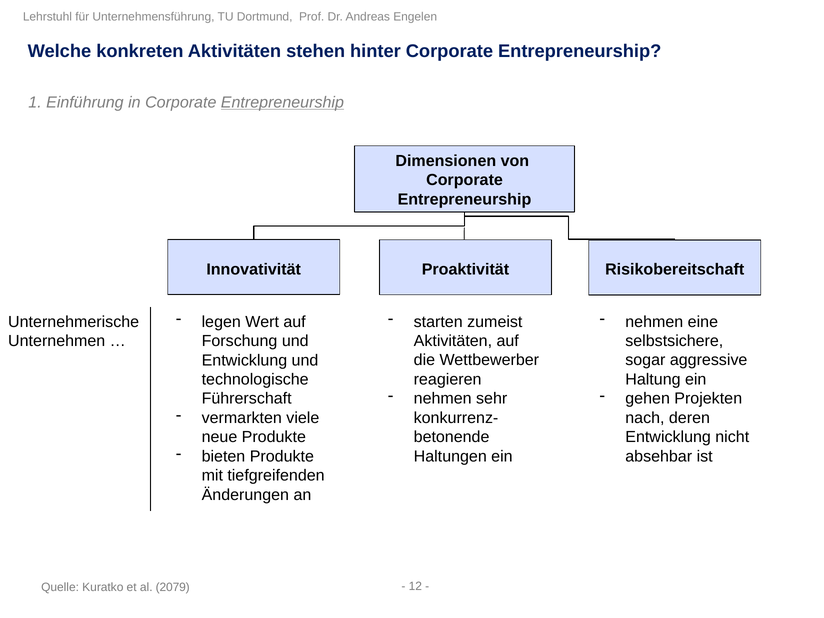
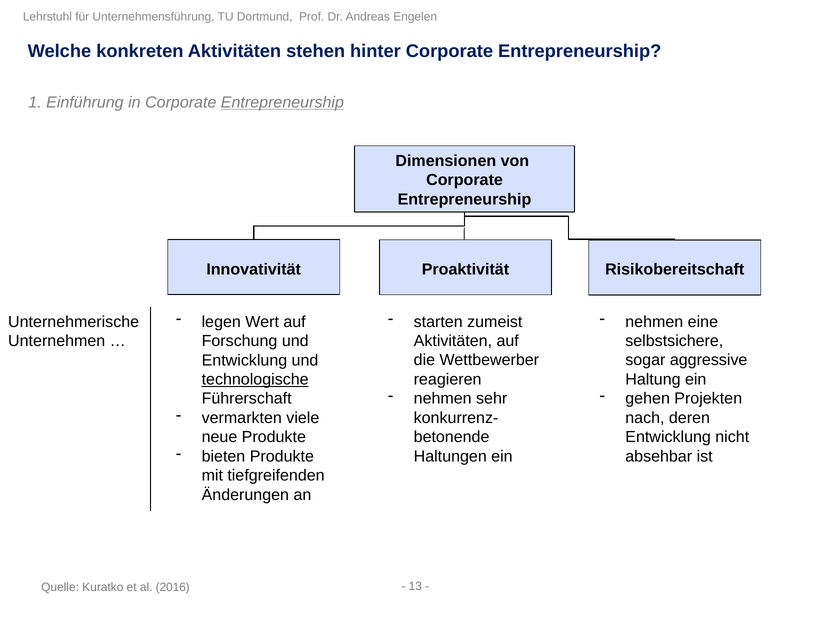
technologische underline: none -> present
12: 12 -> 13
2079: 2079 -> 2016
